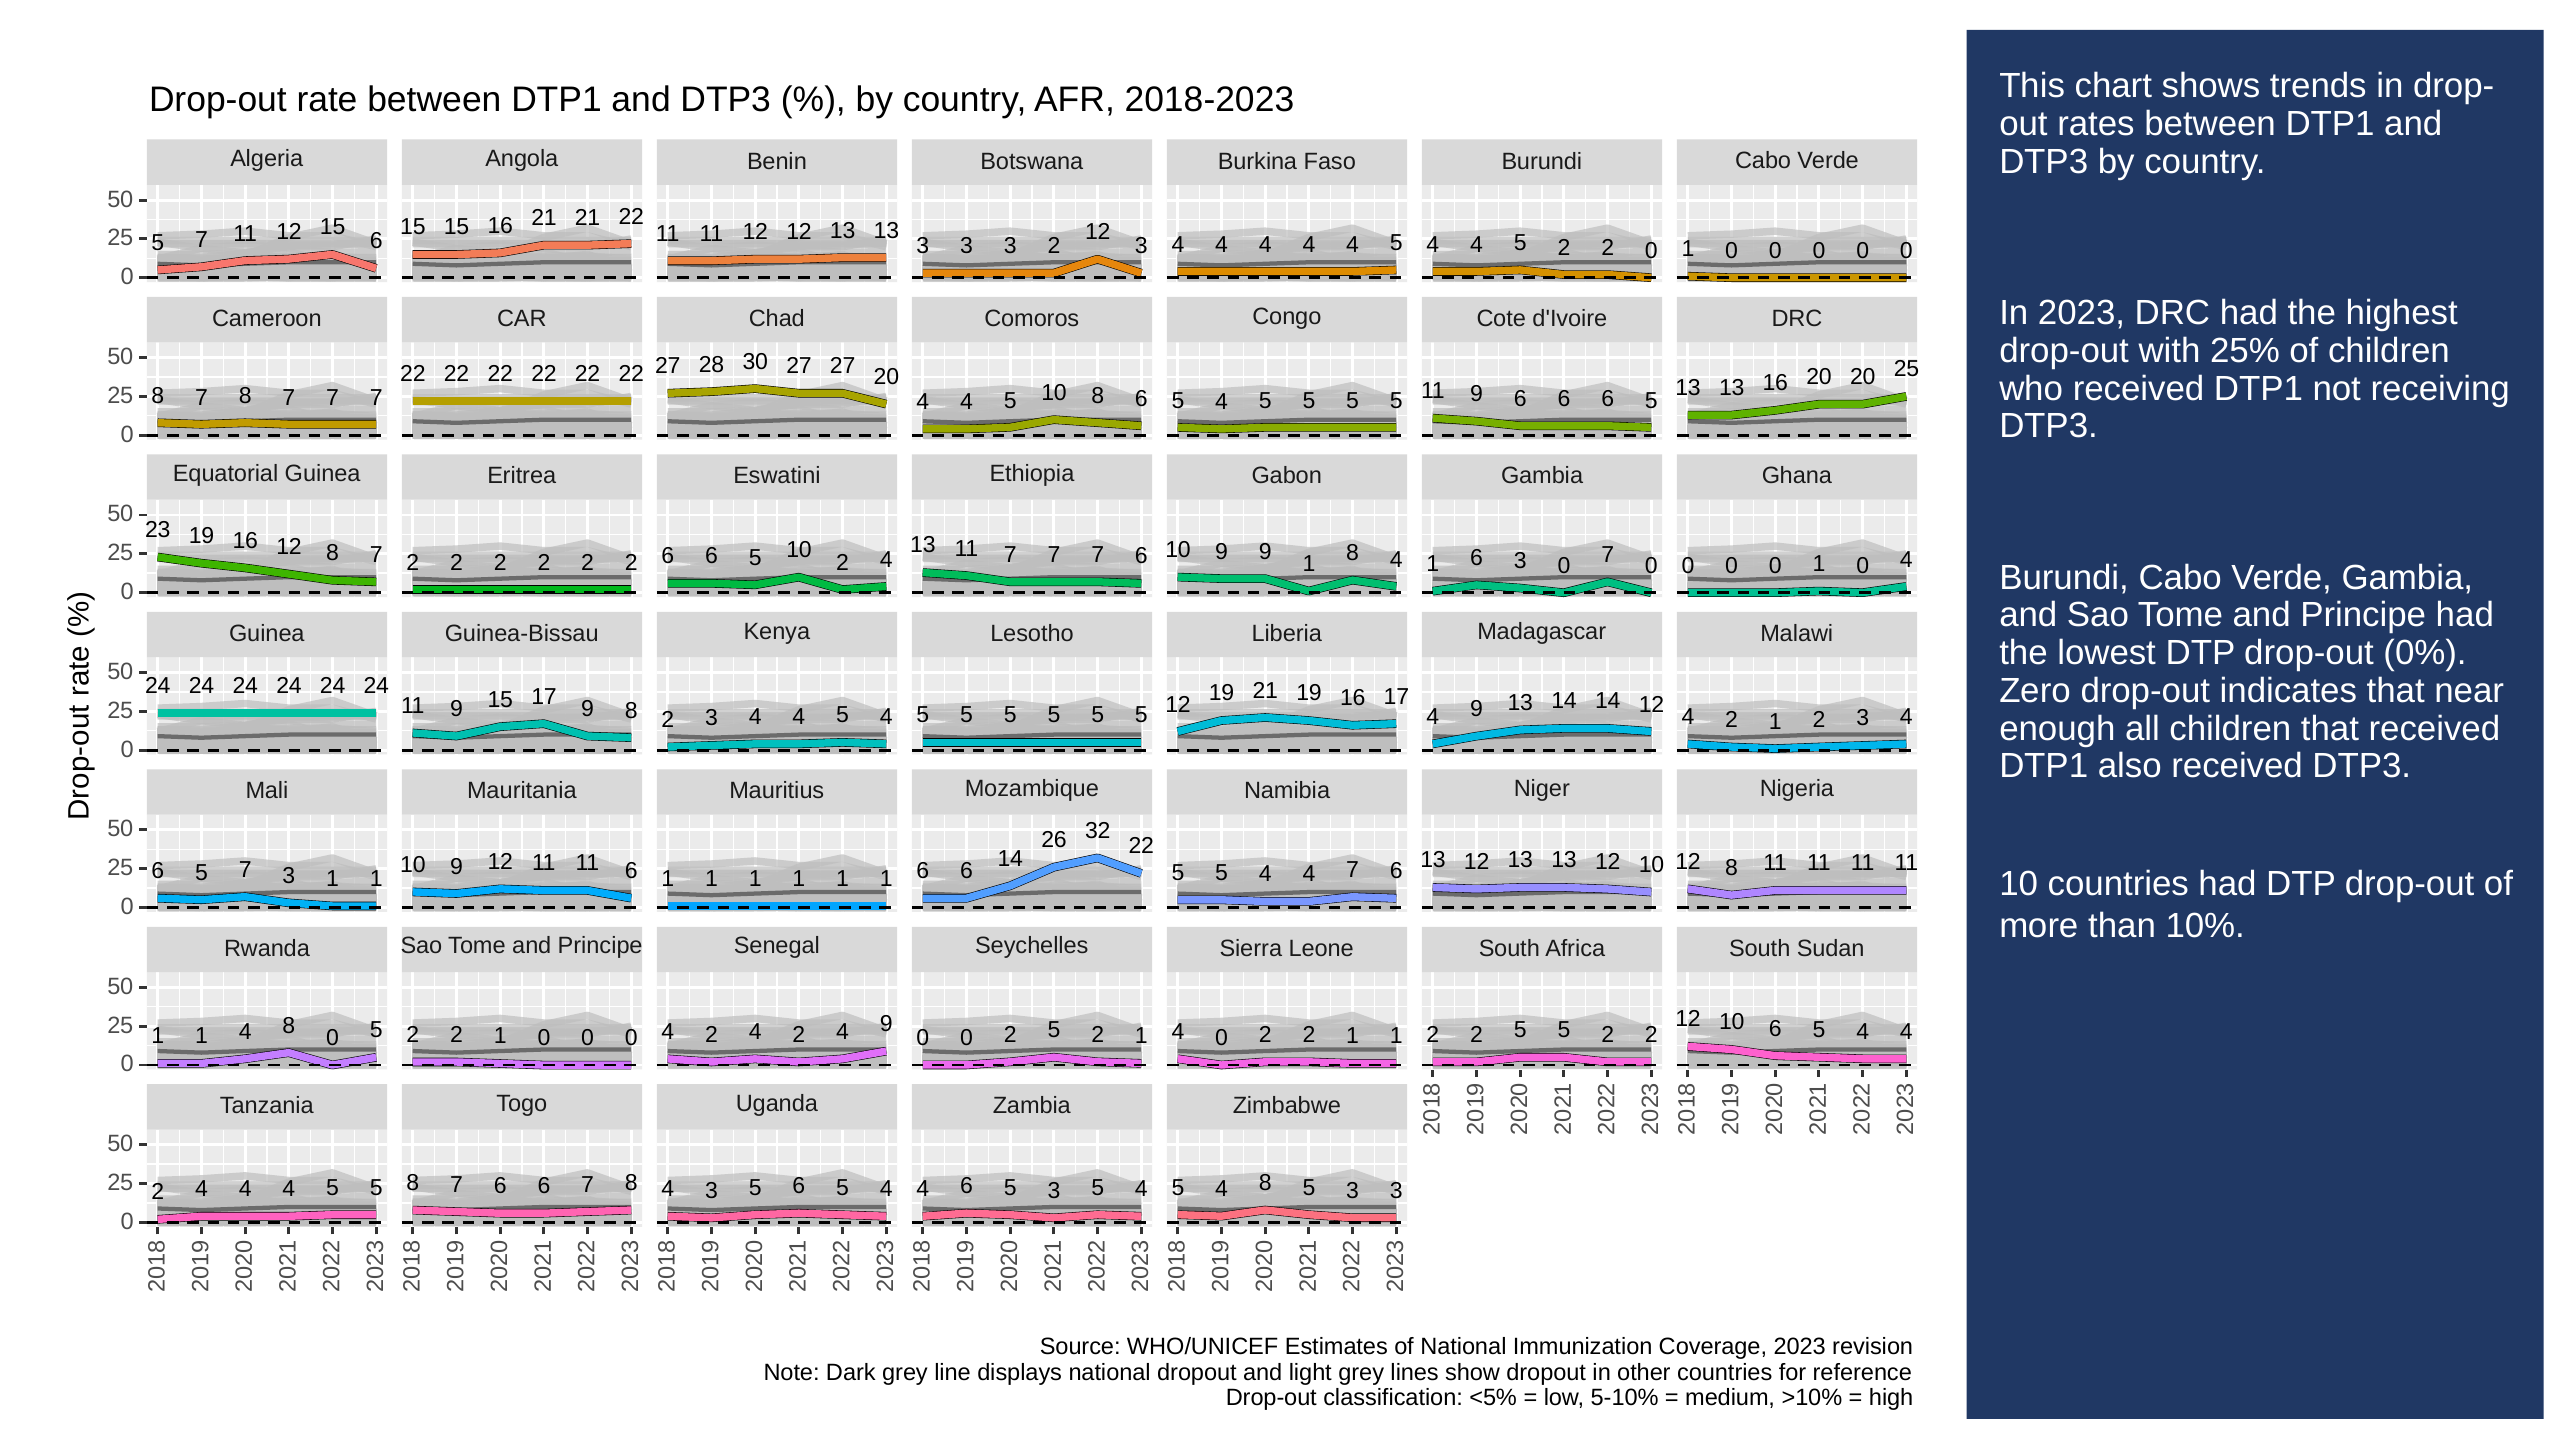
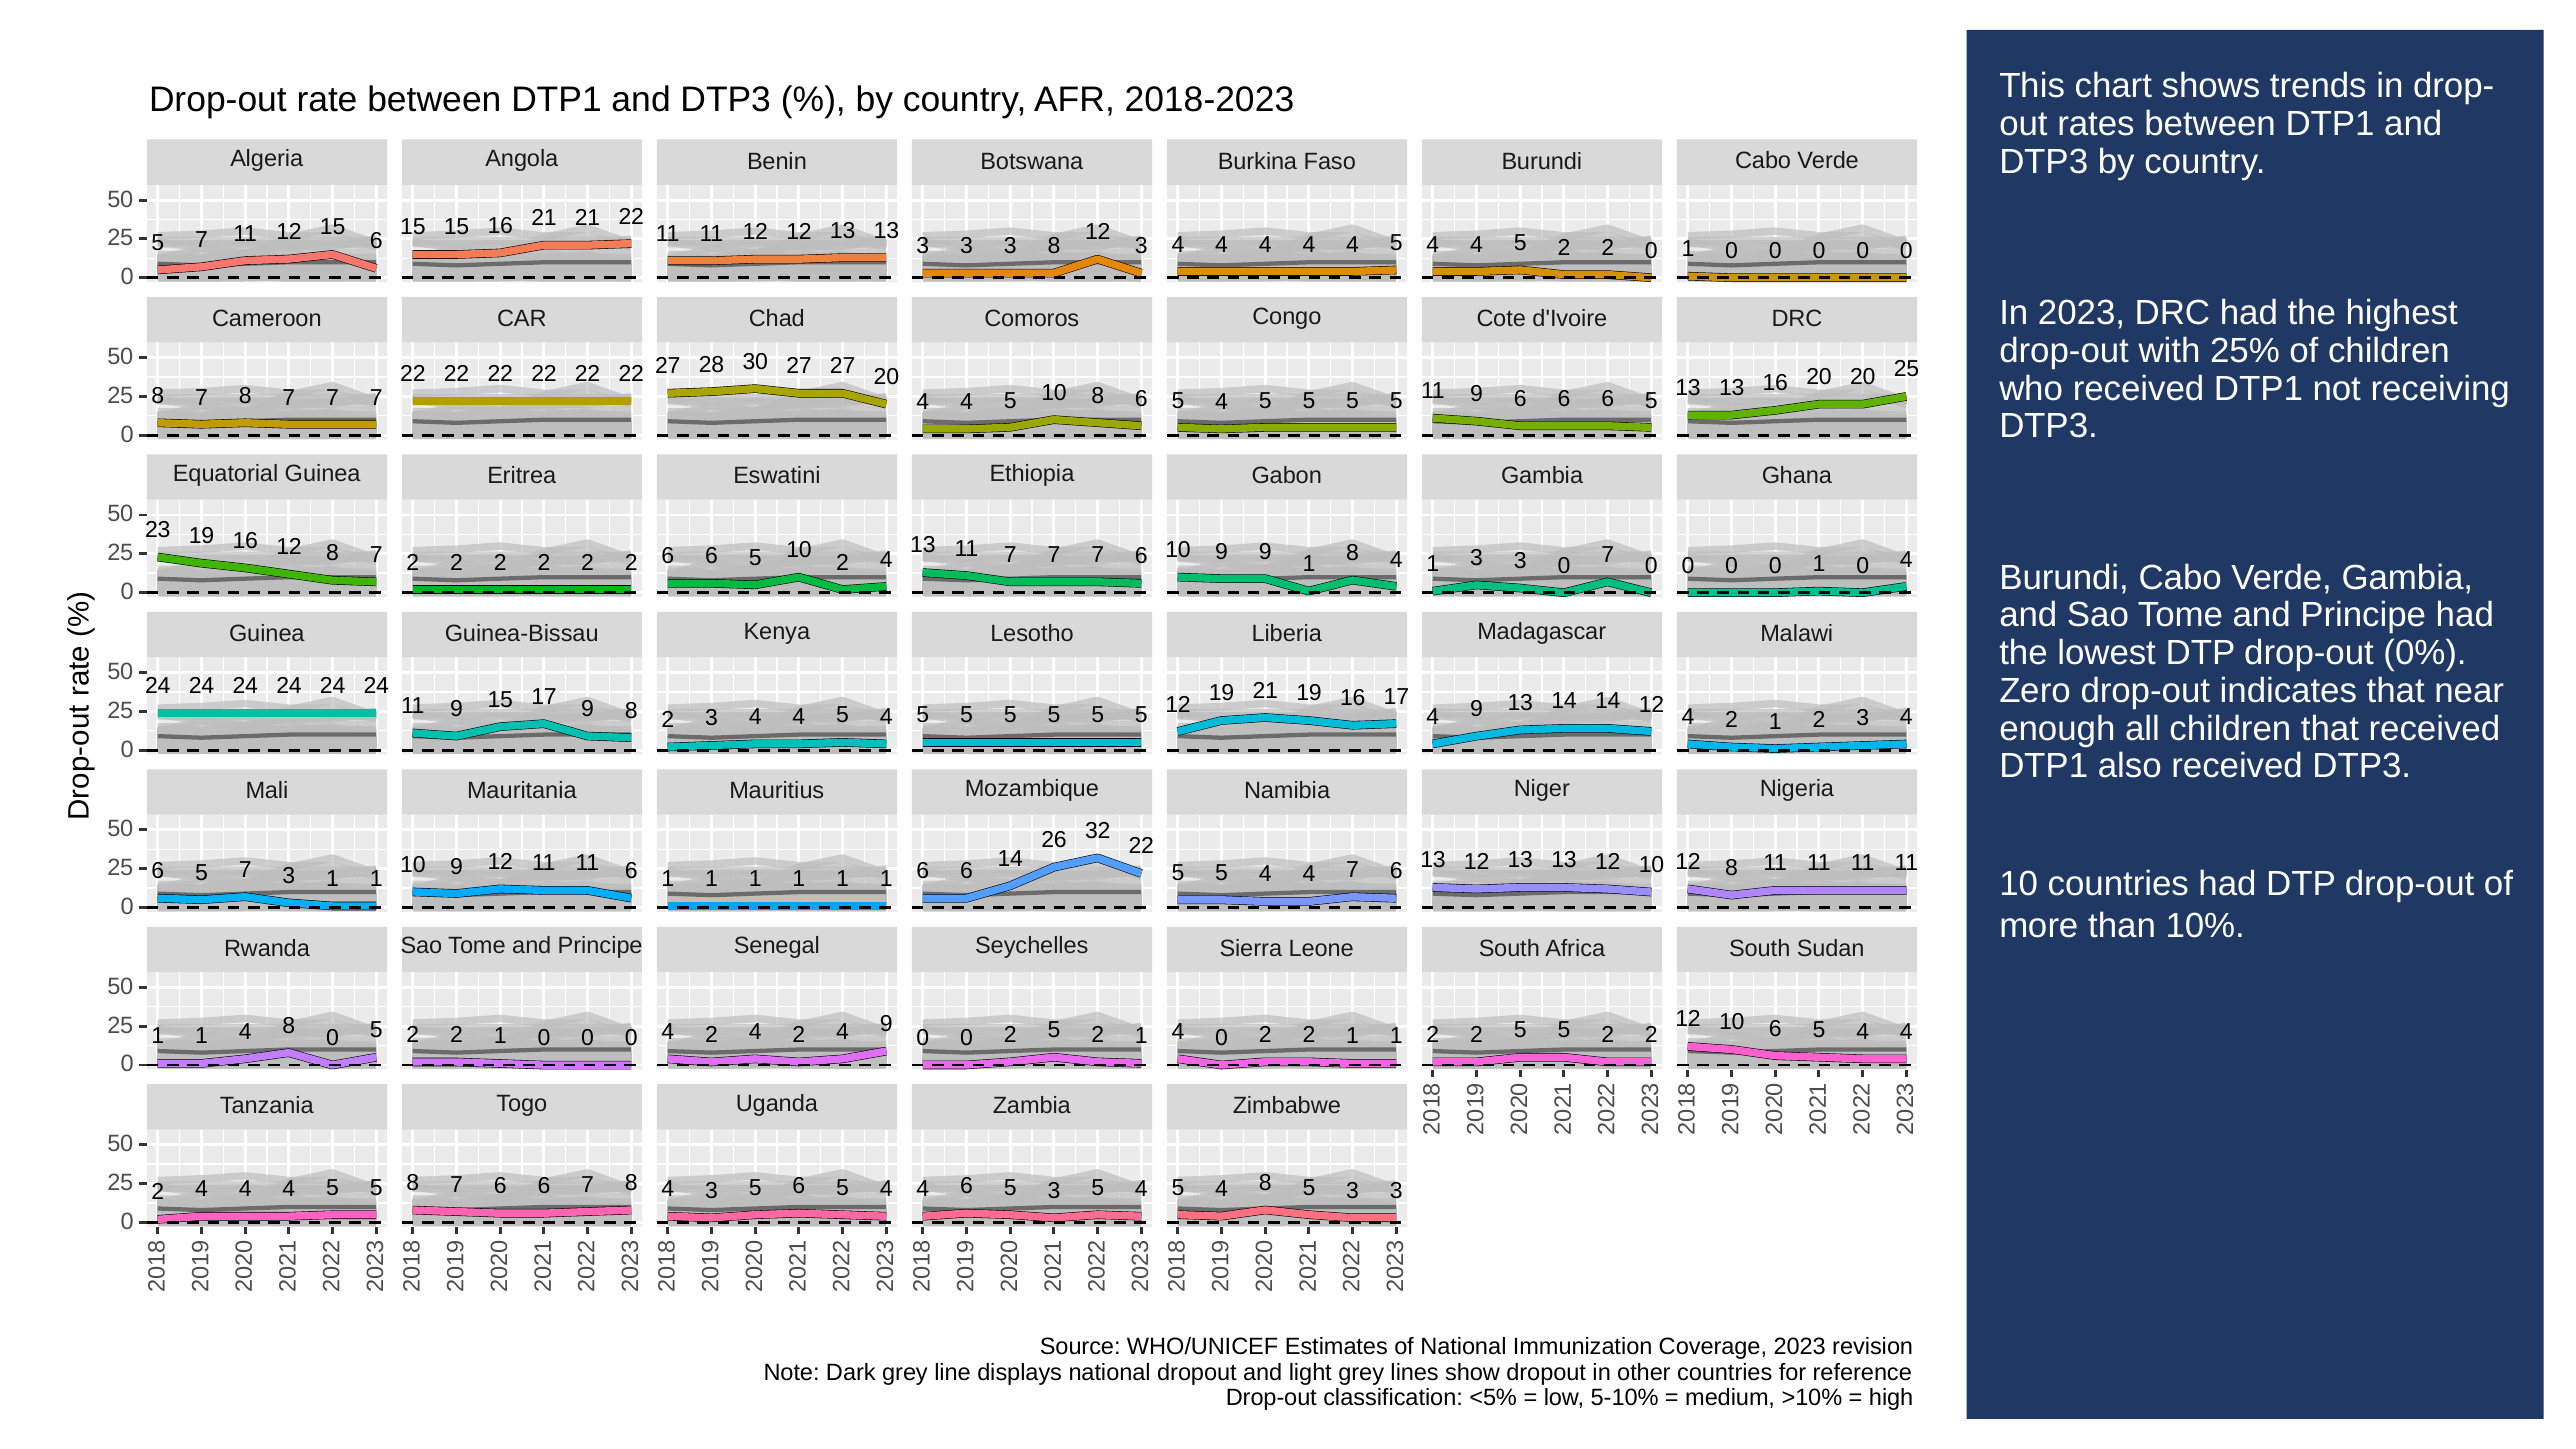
3 3 2: 2 -> 8
1 6: 6 -> 3
